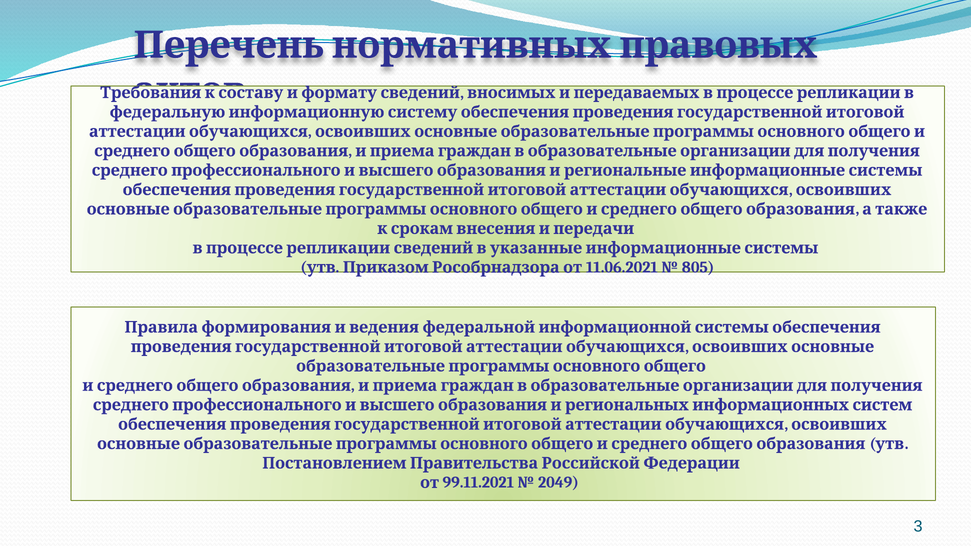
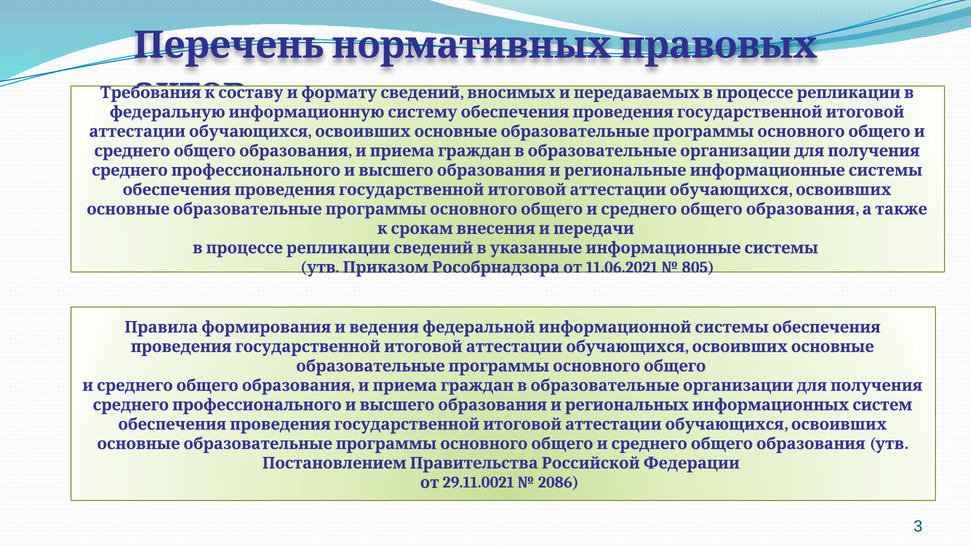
99.11.2021: 99.11.2021 -> 29.11.0021
2049: 2049 -> 2086
